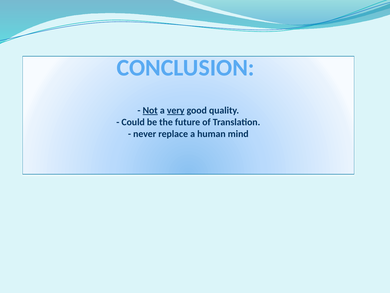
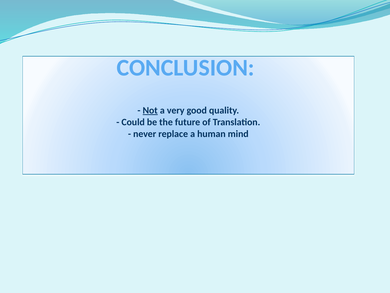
very underline: present -> none
